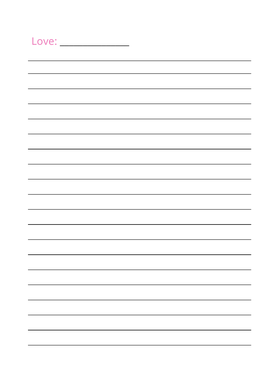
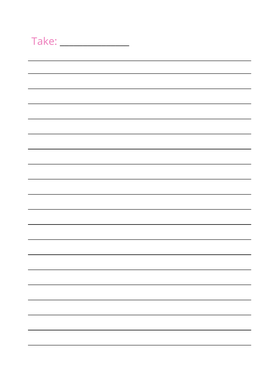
Love: Love -> Take
